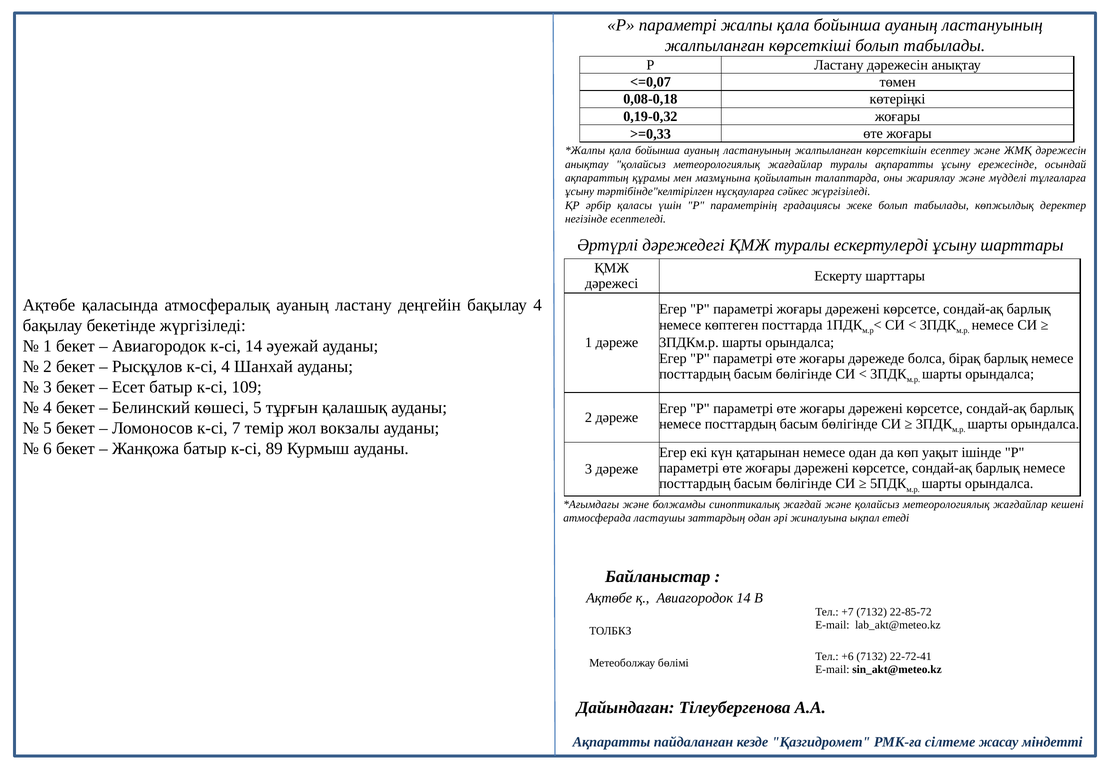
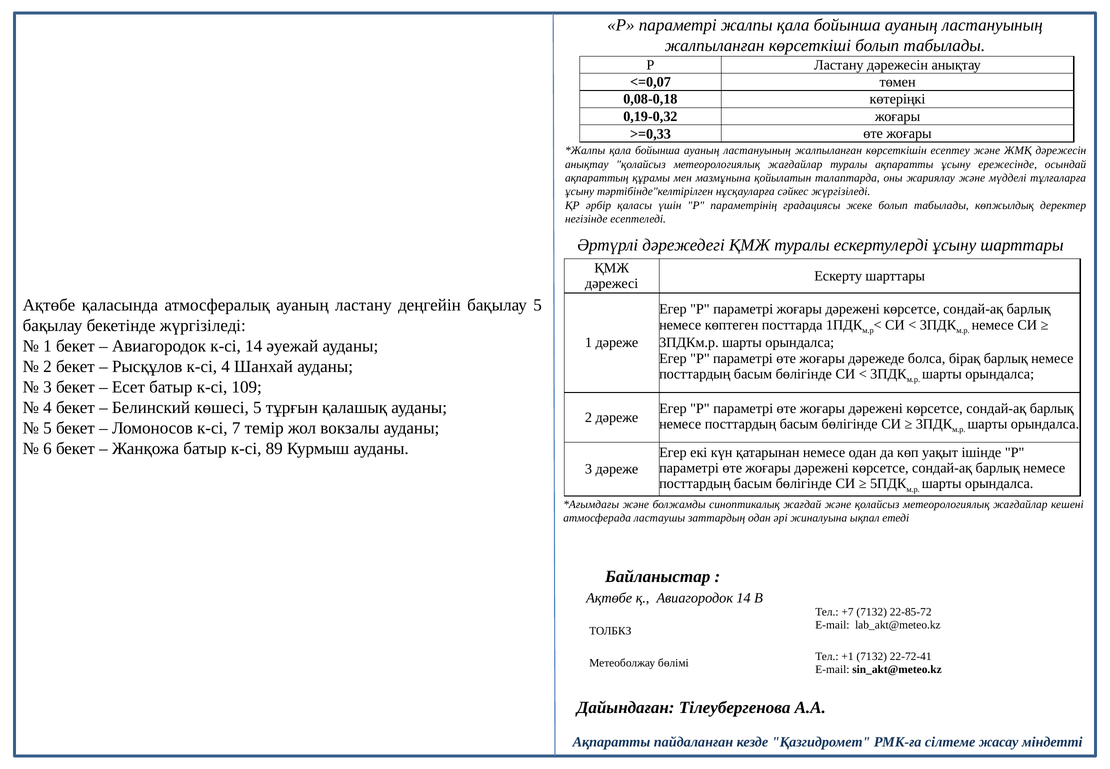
бақылау 4: 4 -> 5
+6: +6 -> +1
